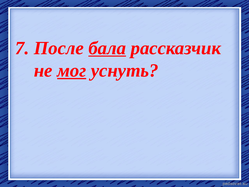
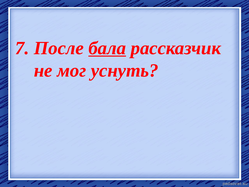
мог underline: present -> none
